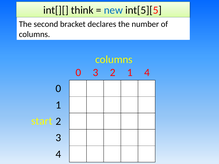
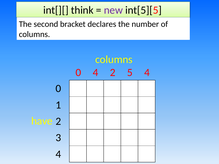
new colour: blue -> purple
0 3: 3 -> 4
2 1: 1 -> 5
start: start -> have
